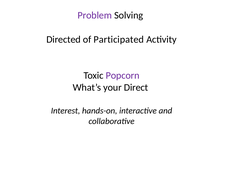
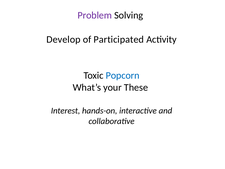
Directed: Directed -> Develop
Popcorn colour: purple -> blue
Direct: Direct -> These
